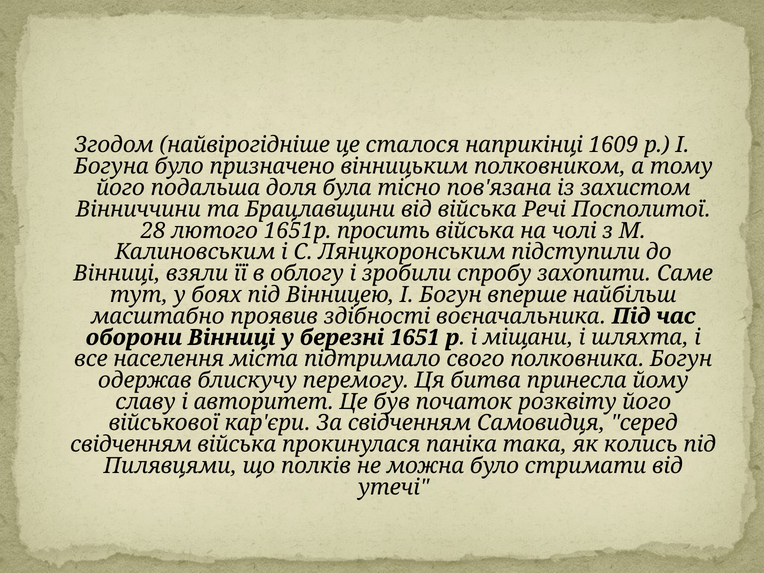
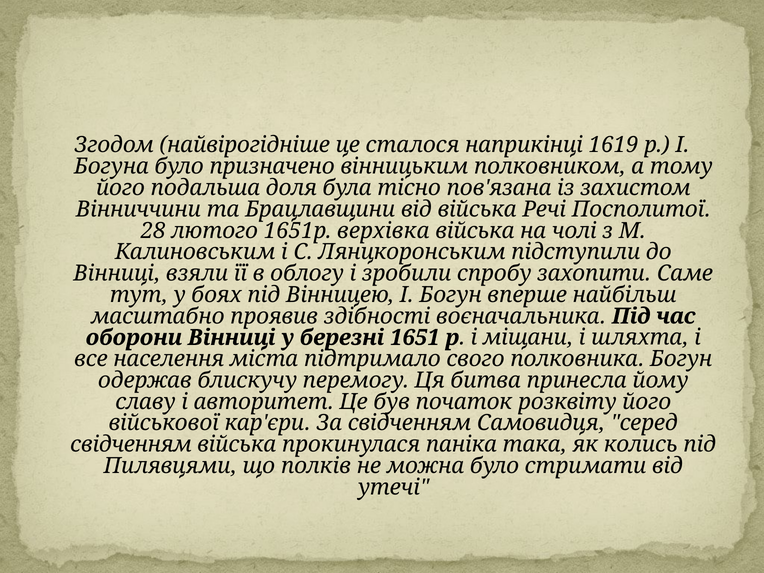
1609: 1609 -> 1619
просить: просить -> верхівка
